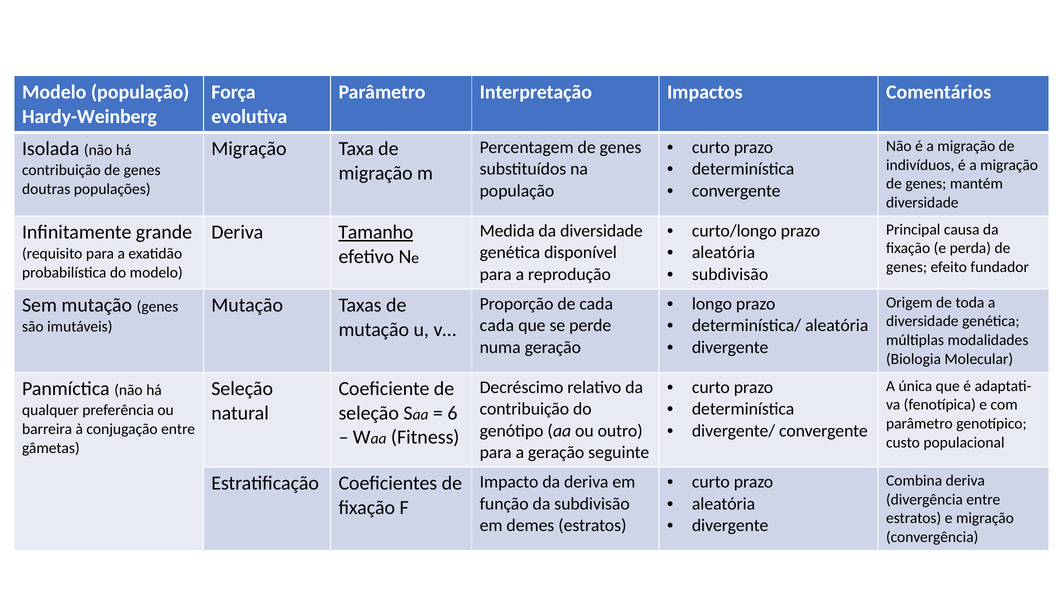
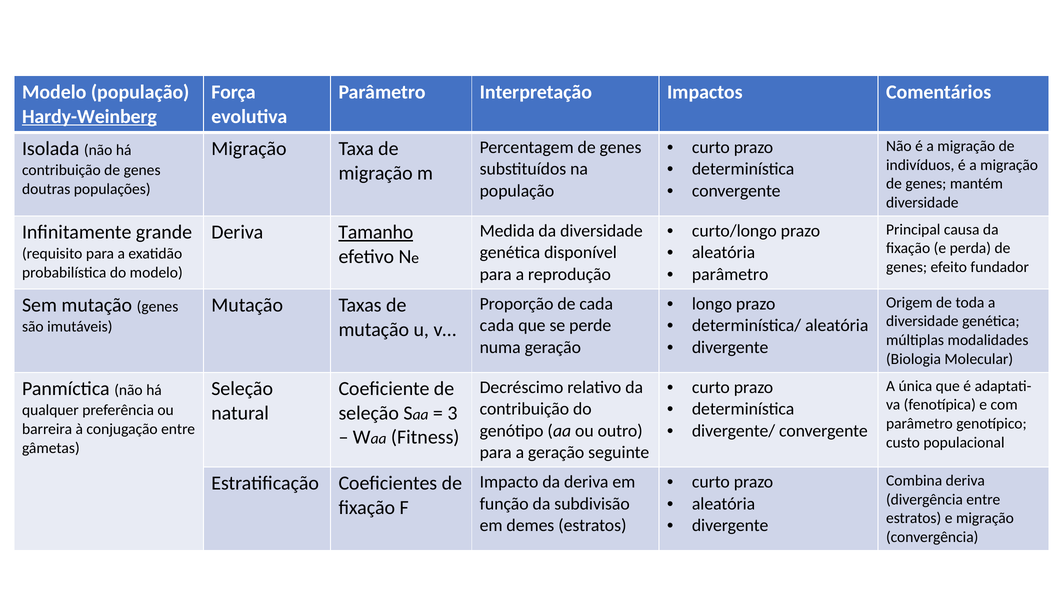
Hardy-Weinberg underline: none -> present
subdivisão at (730, 274): subdivisão -> parâmetro
6: 6 -> 3
